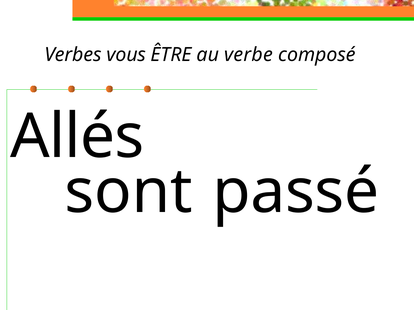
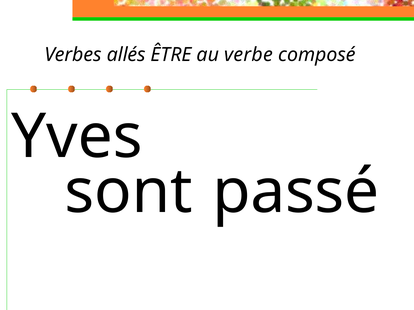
vous: vous -> allés
Allés: Allés -> Yves
